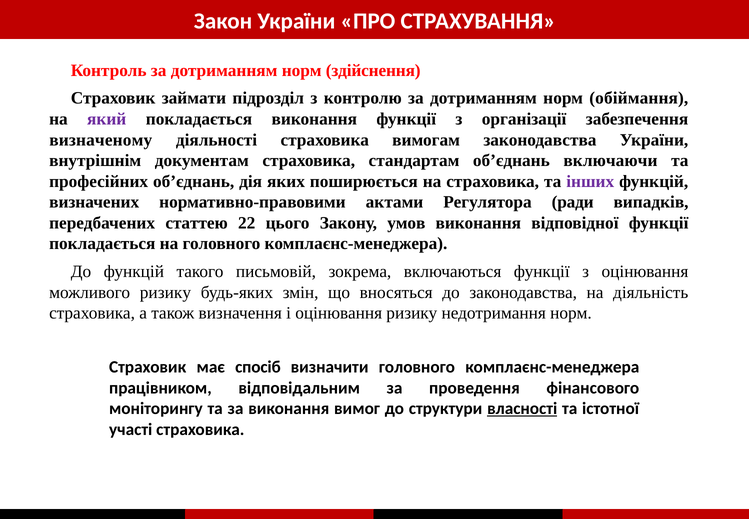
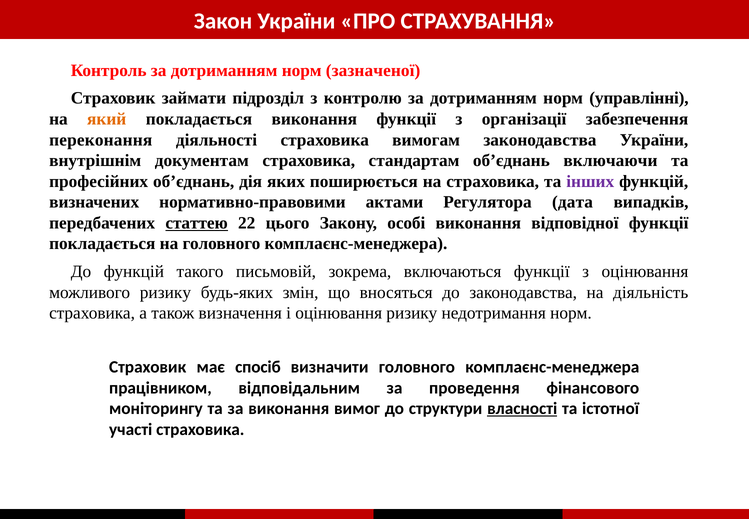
здійснення: здійснення -> зазначеної
обіймання: обіймання -> управлінні
який colour: purple -> orange
визначеному: визначеному -> переконання
ради: ради -> дата
статтею underline: none -> present
умов: умов -> особі
